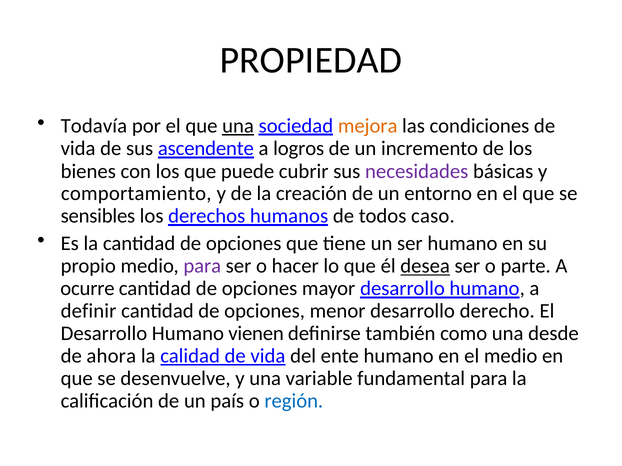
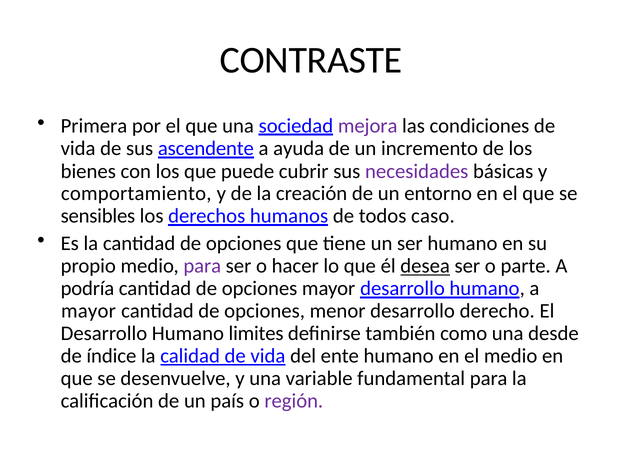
PROPIEDAD: PROPIEDAD -> CONTRASTE
Todavía: Todavía -> Primera
una at (238, 126) underline: present -> none
mejora colour: orange -> purple
logros: logros -> ayuda
ocurre: ocurre -> podría
definir at (89, 311): definir -> mayor
vienen: vienen -> limites
ahora: ahora -> índice
región colour: blue -> purple
